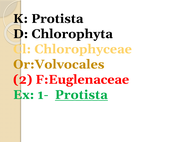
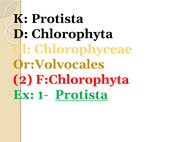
F:Euglenaceae: F:Euglenaceae -> F:Chlorophyta
